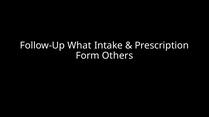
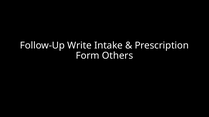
What: What -> Write
